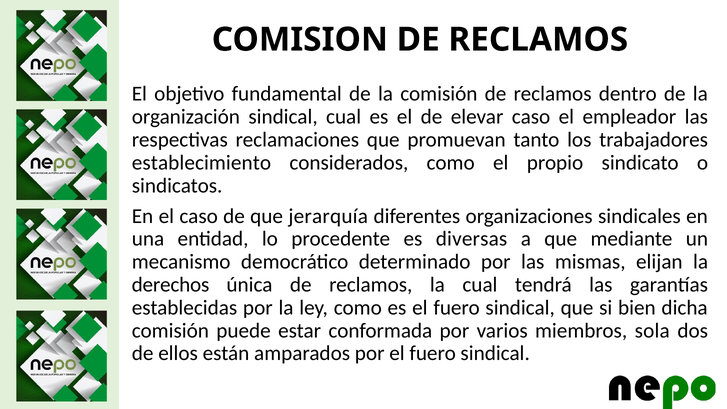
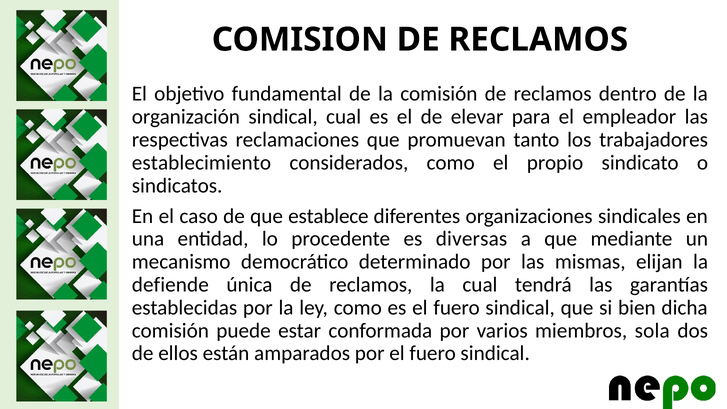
elevar caso: caso -> para
jerarquía: jerarquía -> establece
derechos: derechos -> defiende
